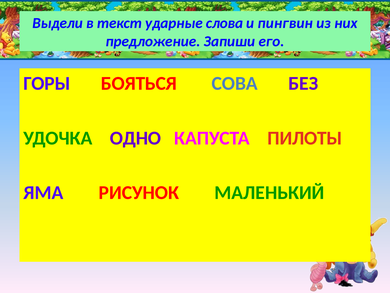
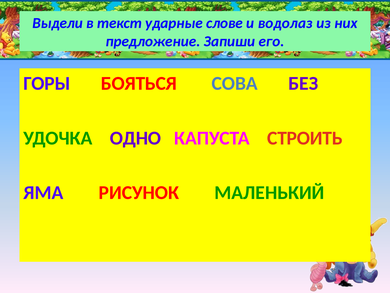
слова: слова -> слове
пингвин: пингвин -> водолаз
ПИЛОТЫ: ПИЛОТЫ -> СТРОИТЬ
